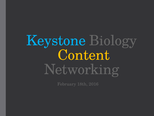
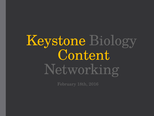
Keystone colour: light blue -> yellow
